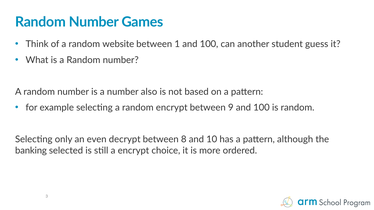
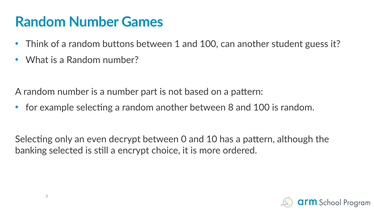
website: website -> buttons
also: also -> part
random encrypt: encrypt -> another
9: 9 -> 8
8: 8 -> 0
